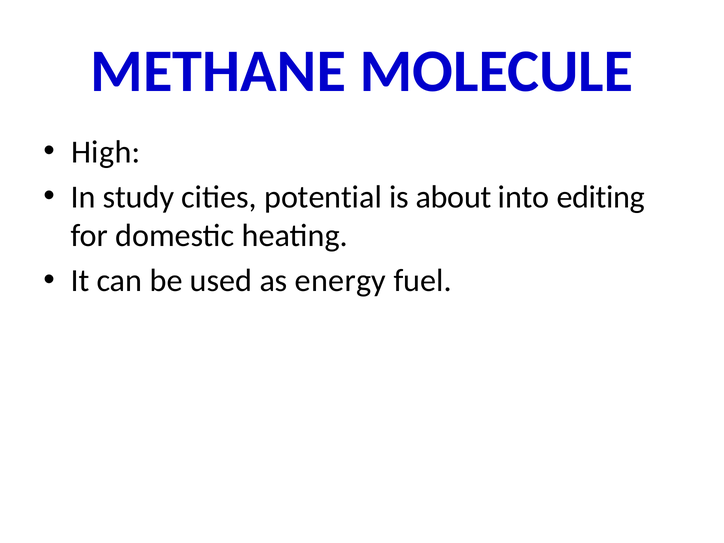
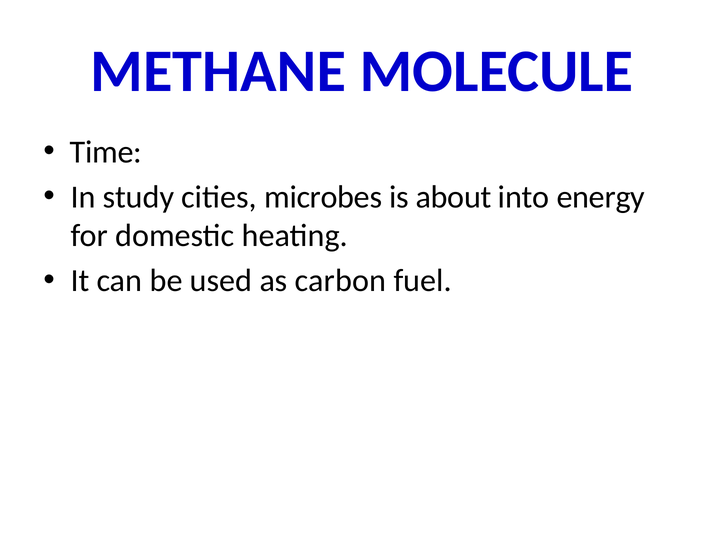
High: High -> Time
potential: potential -> microbes
editing: editing -> energy
energy: energy -> carbon
